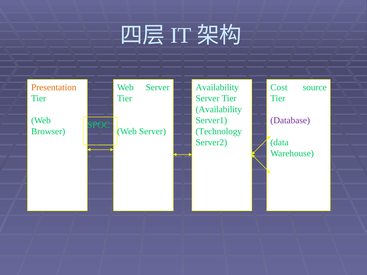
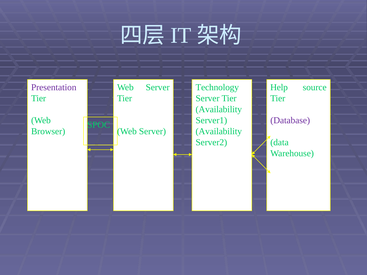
Presentation colour: orange -> purple
Availability at (217, 87): Availability -> Technology
Cost: Cost -> Help
Technology at (219, 131): Technology -> Availability
